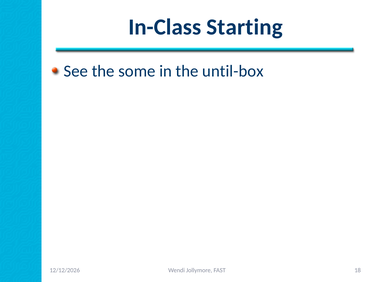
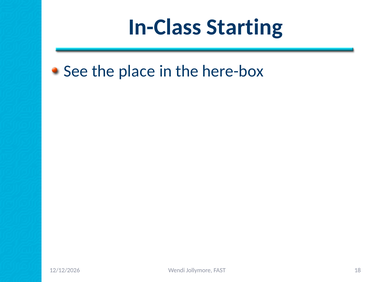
some: some -> place
until-box: until-box -> here-box
